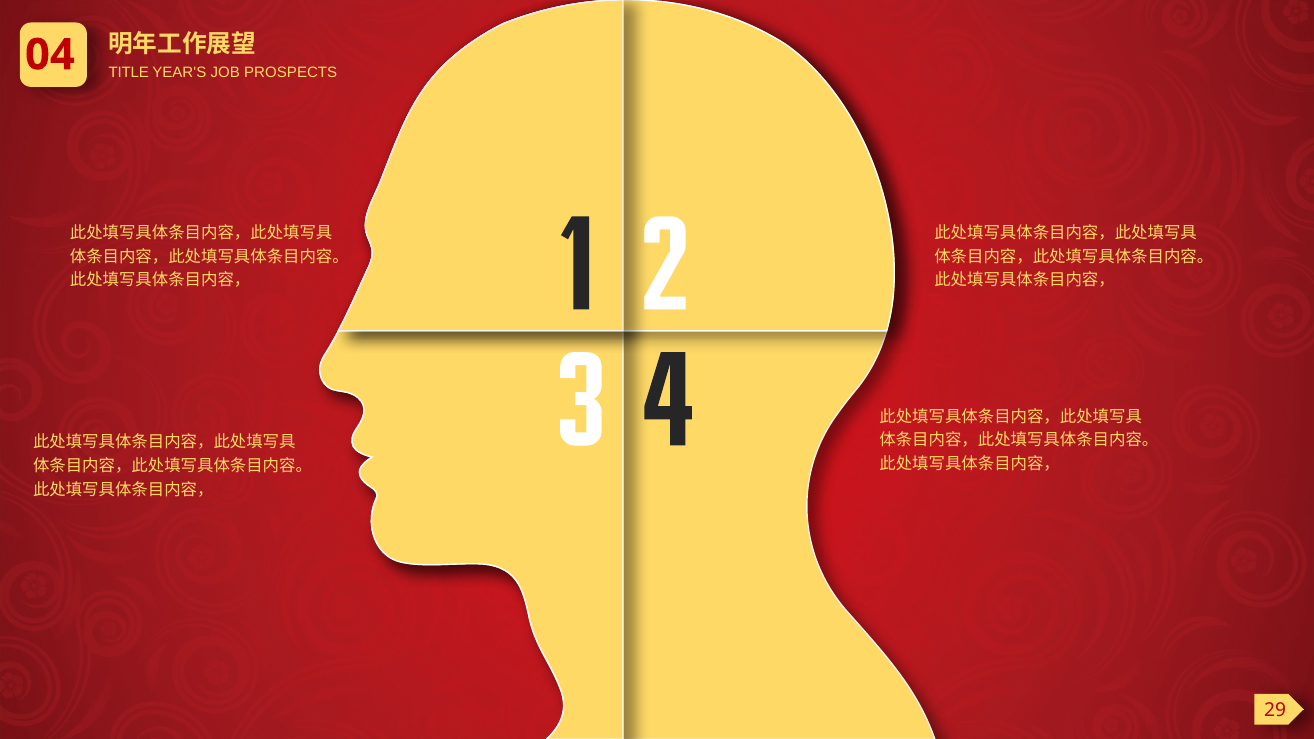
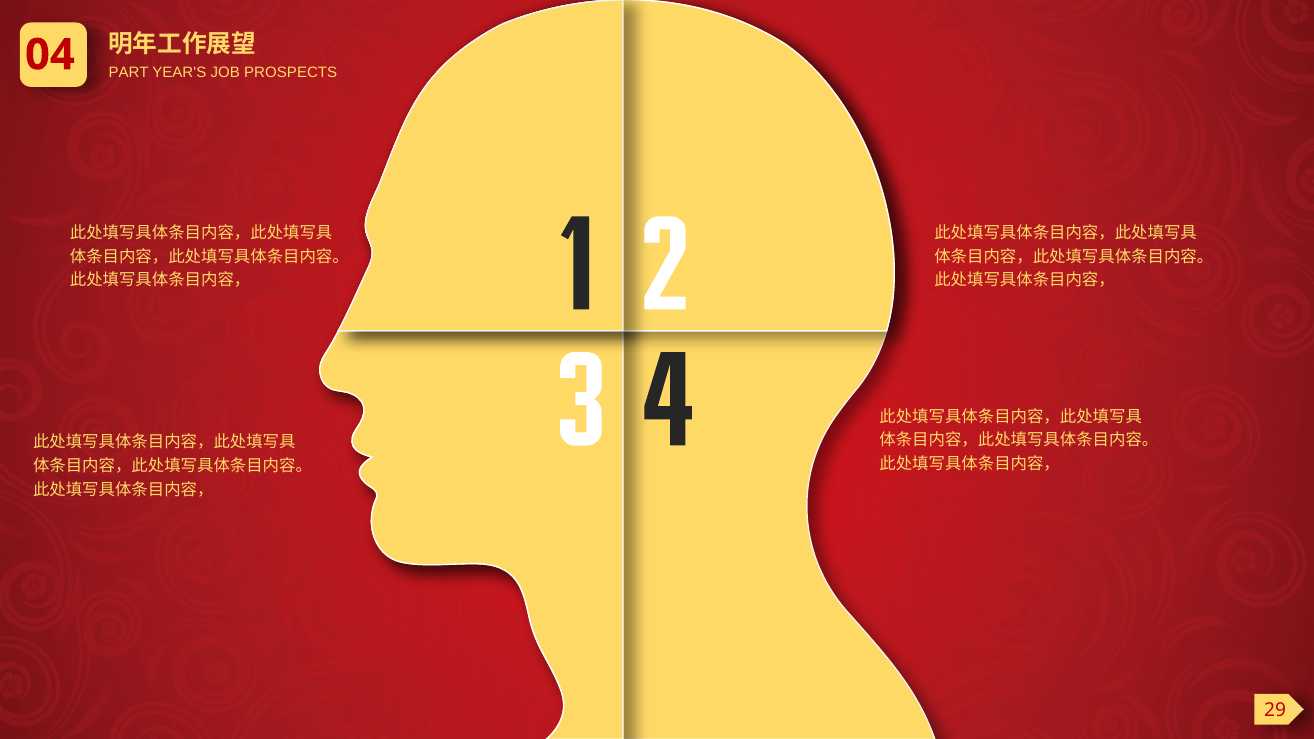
TITLE: TITLE -> PART
